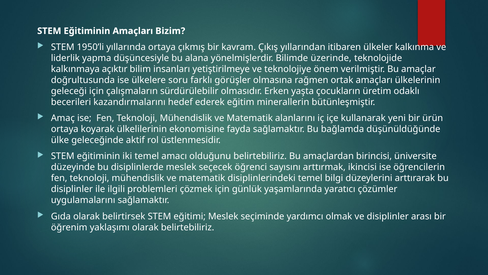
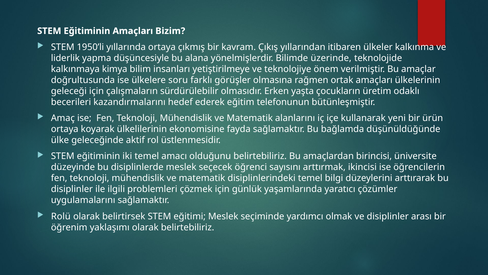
açıktır: açıktır -> kimya
minerallerin: minerallerin -> telefonunun
Gıda: Gıda -> Rolü
